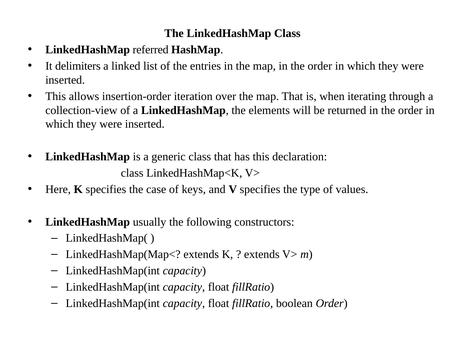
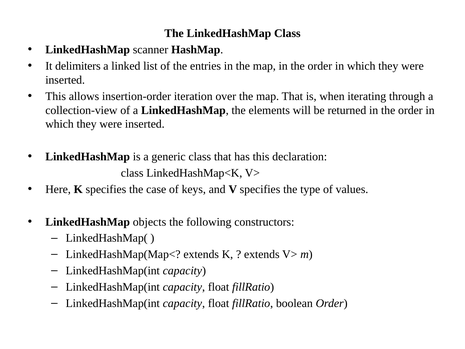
referred: referred -> scanner
usually: usually -> objects
